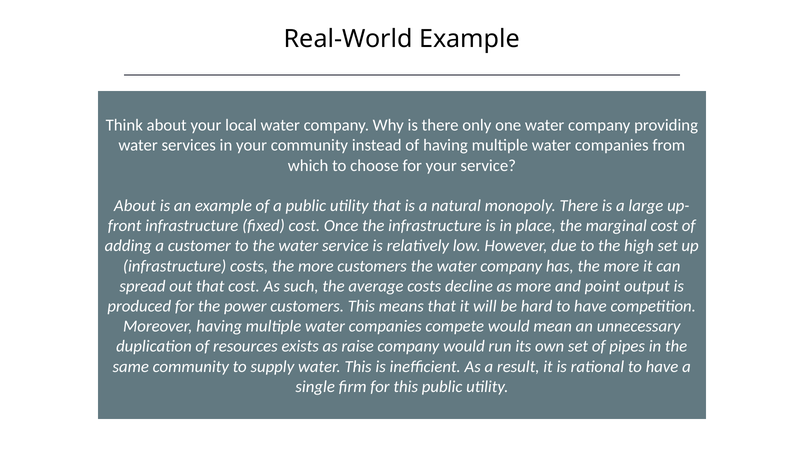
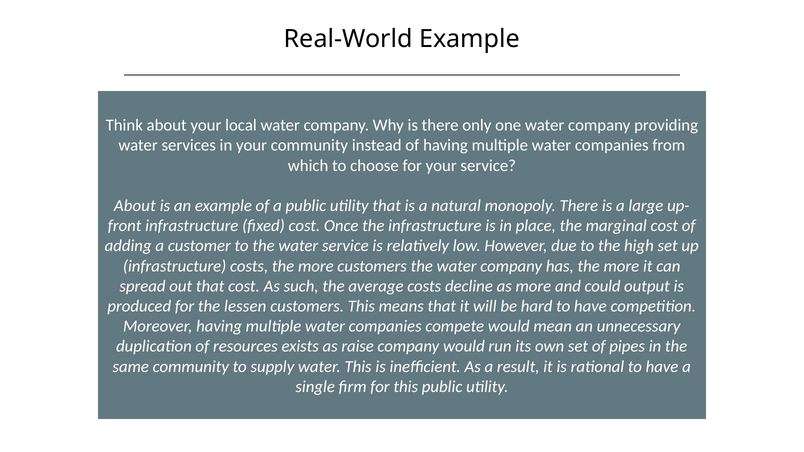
point: point -> could
power: power -> lessen
